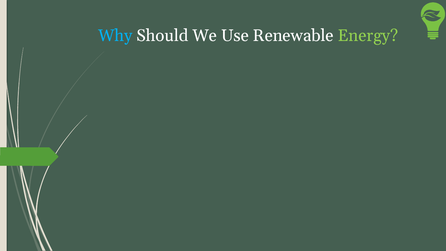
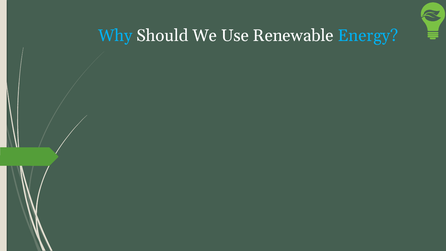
Energy colour: light green -> light blue
